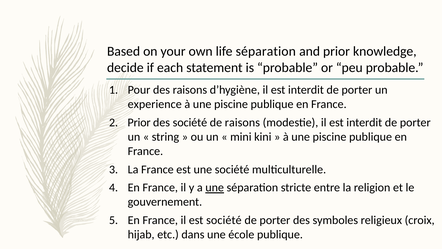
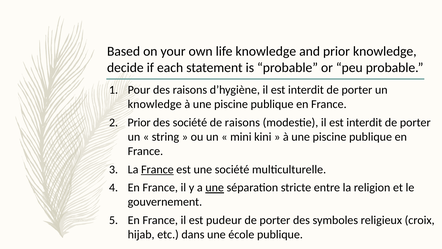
life séparation: séparation -> knowledge
experience at (155, 104): experience -> knowledge
France at (157, 169) underline: none -> present
est société: société -> pudeur
